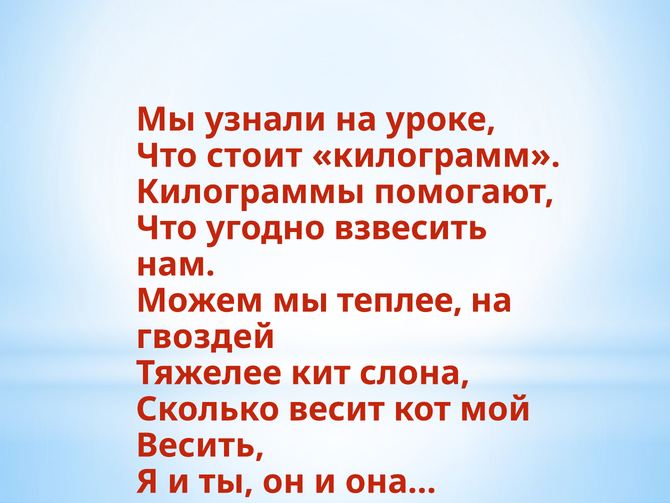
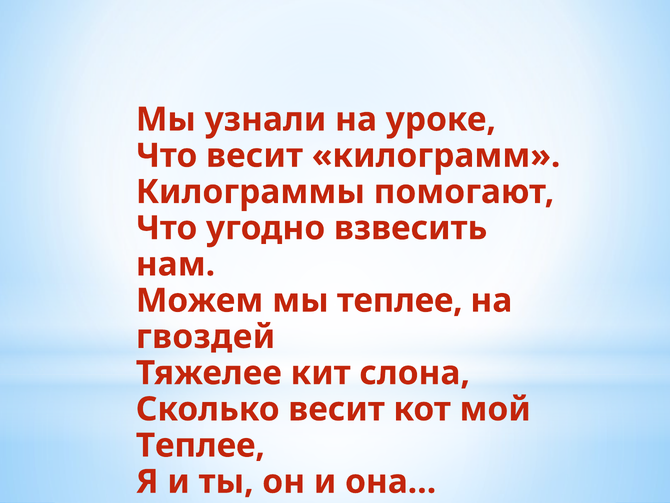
Что стоит: стоит -> весит
Весить at (200, 445): Весить -> Теплее
